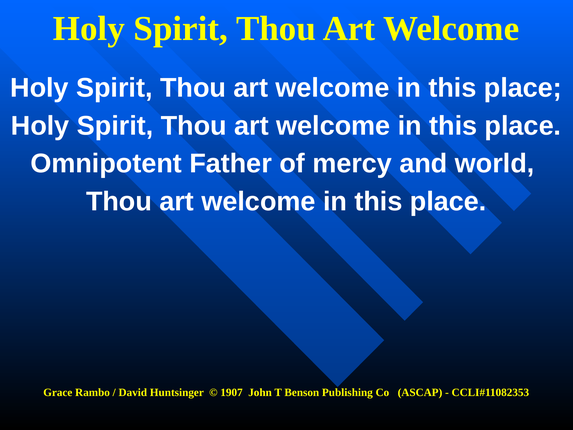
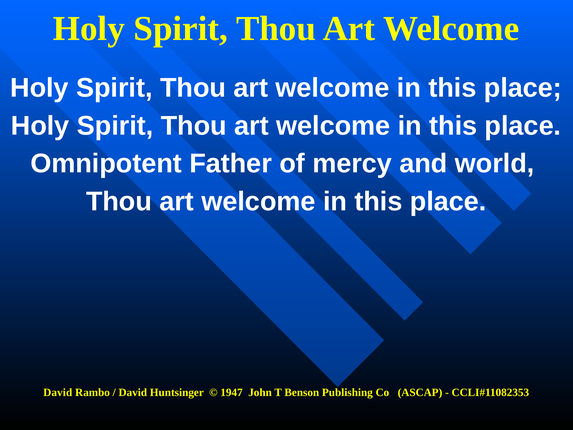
Grace at (58, 392): Grace -> David
1907: 1907 -> 1947
